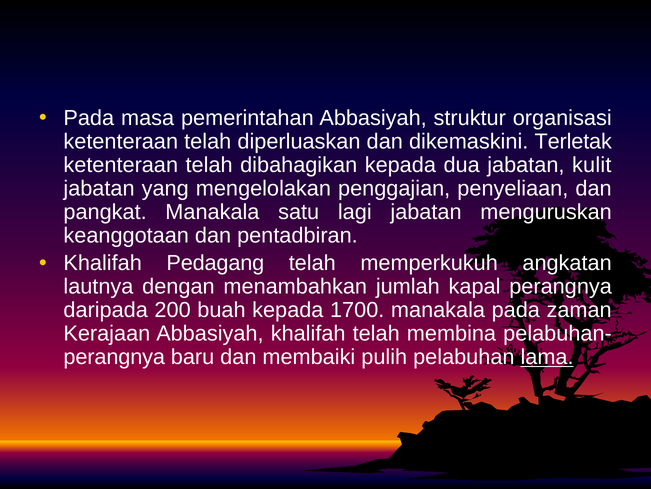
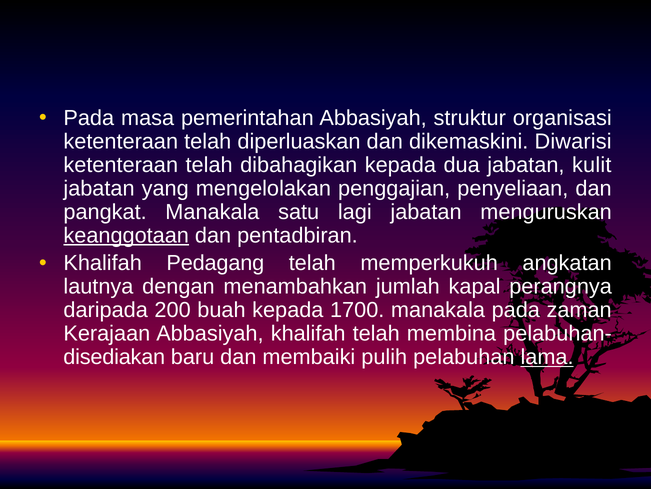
Terletak: Terletak -> Diwarisi
keanggotaan underline: none -> present
perangnya at (114, 357): perangnya -> disediakan
